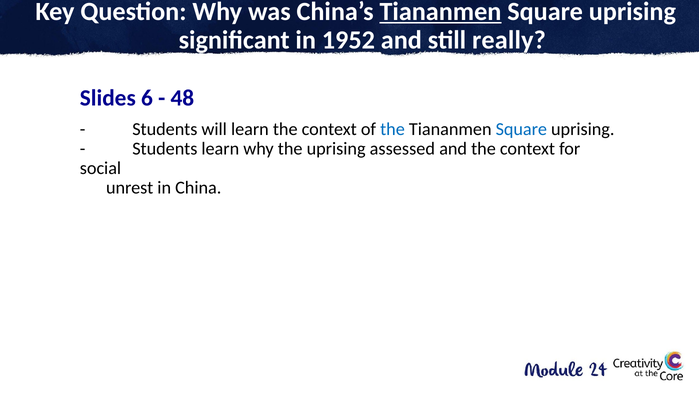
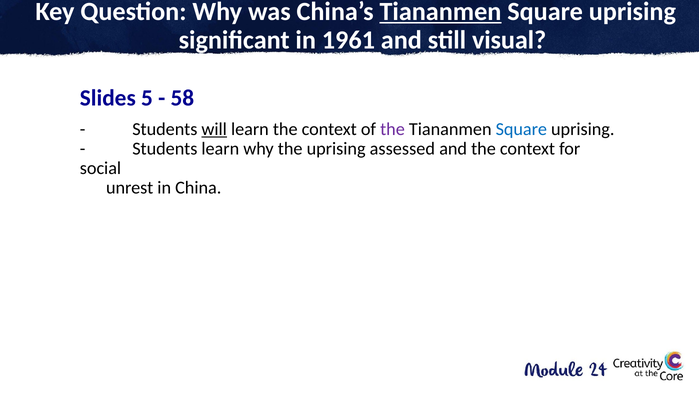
1952: 1952 -> 1961
really: really -> visual
6: 6 -> 5
48: 48 -> 58
will underline: none -> present
the at (392, 129) colour: blue -> purple
